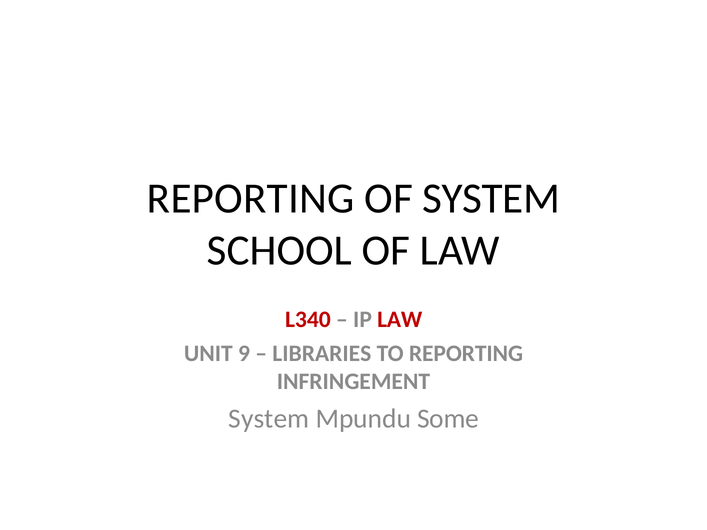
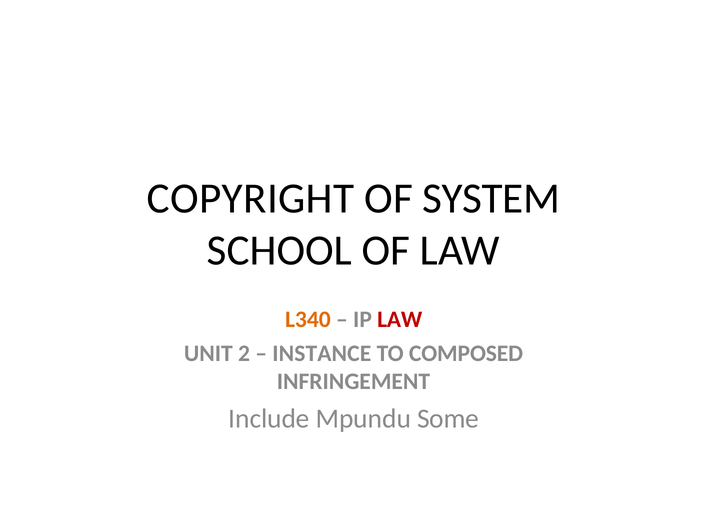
REPORTING at (251, 199): REPORTING -> COPYRIGHT
L340 colour: red -> orange
9: 9 -> 2
LIBRARIES: LIBRARIES -> INSTANCE
TO REPORTING: REPORTING -> COMPOSED
System at (269, 419): System -> Include
